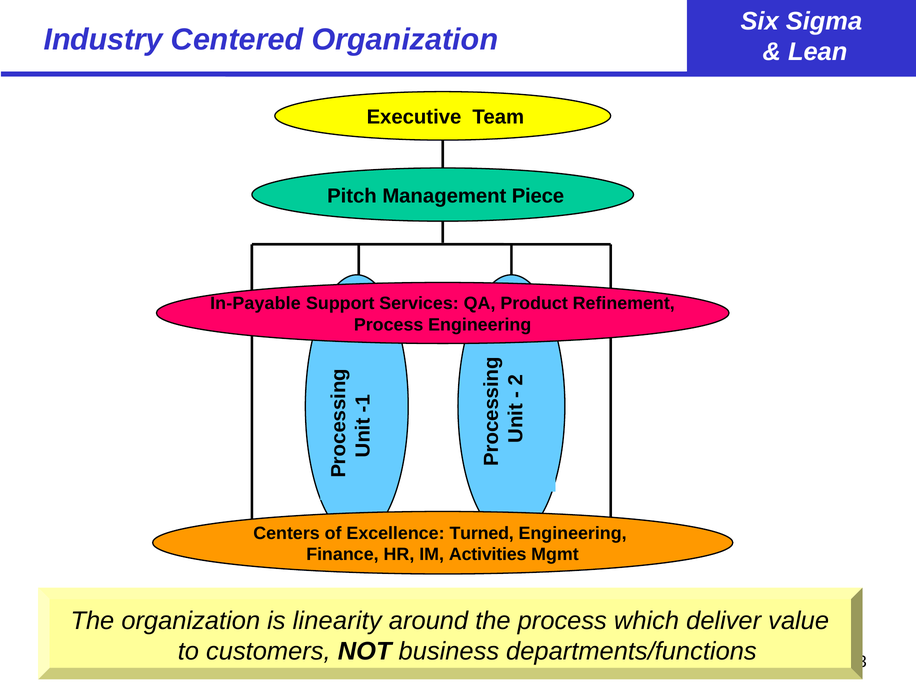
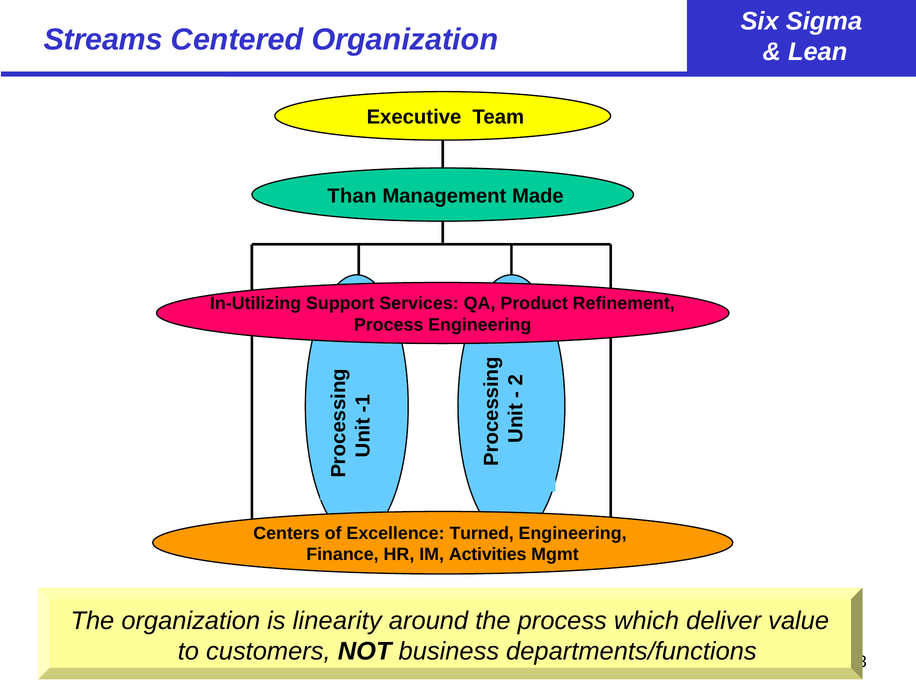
Industry: Industry -> Streams
Pitch: Pitch -> Than
Piece: Piece -> Made
In-Payable: In-Payable -> In-Utilizing
